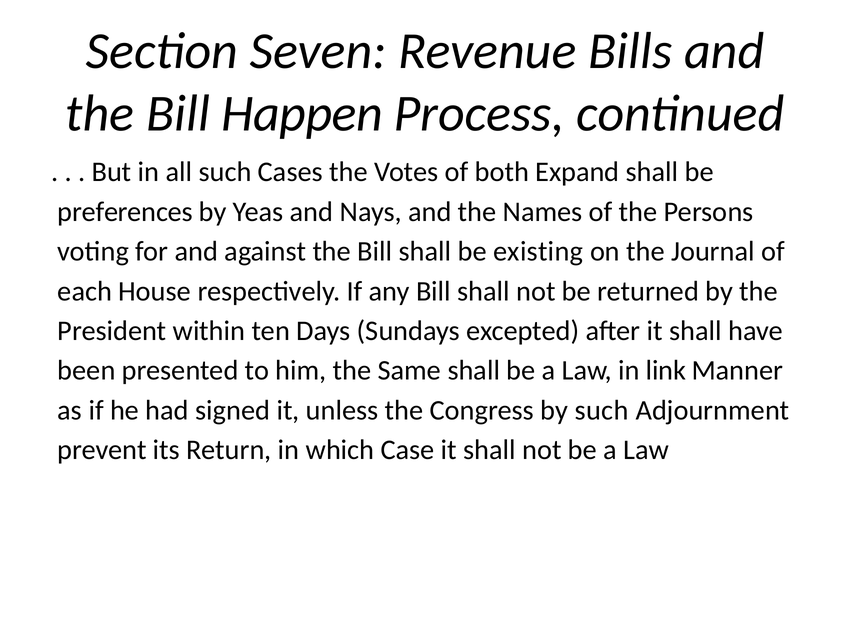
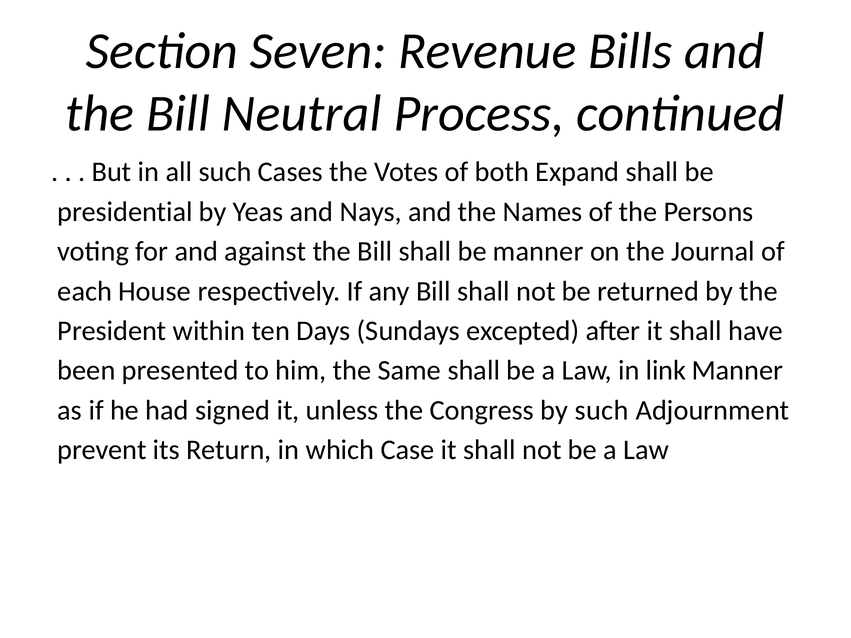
Happen: Happen -> Neutral
preferences: preferences -> presidential
be existing: existing -> manner
